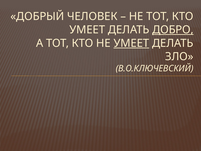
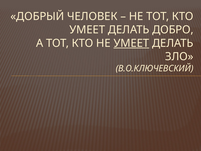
ДОБРО underline: present -> none
